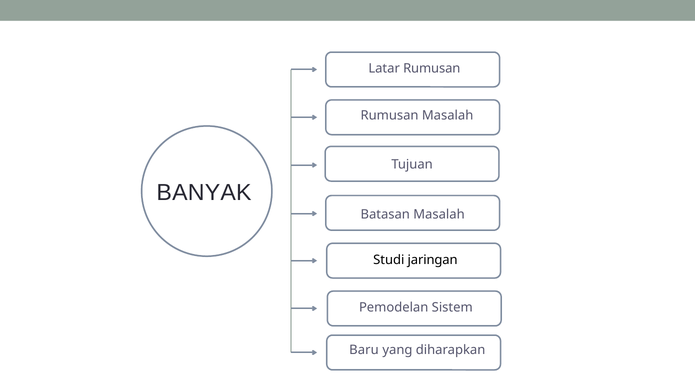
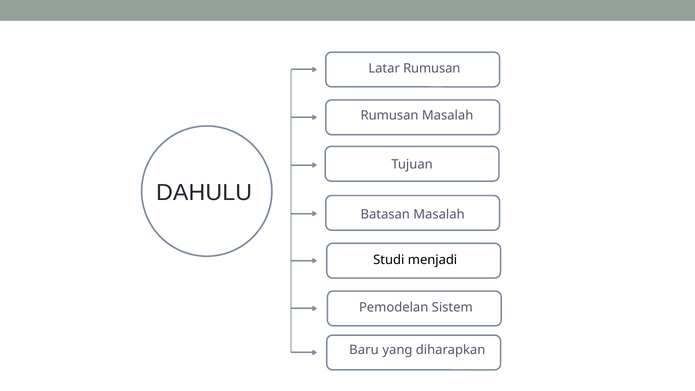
BANYAK: BANYAK -> DAHULU
jaringan: jaringan -> menjadi
